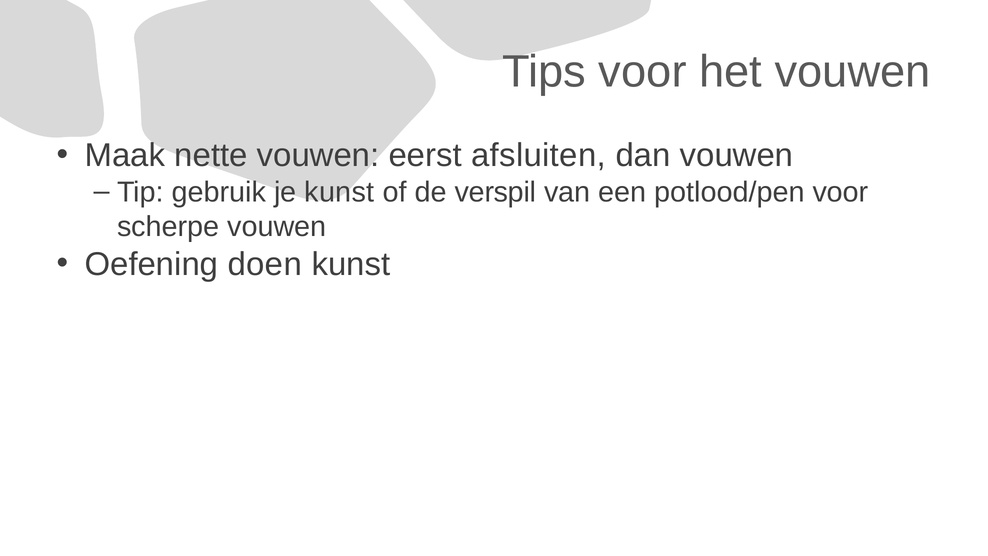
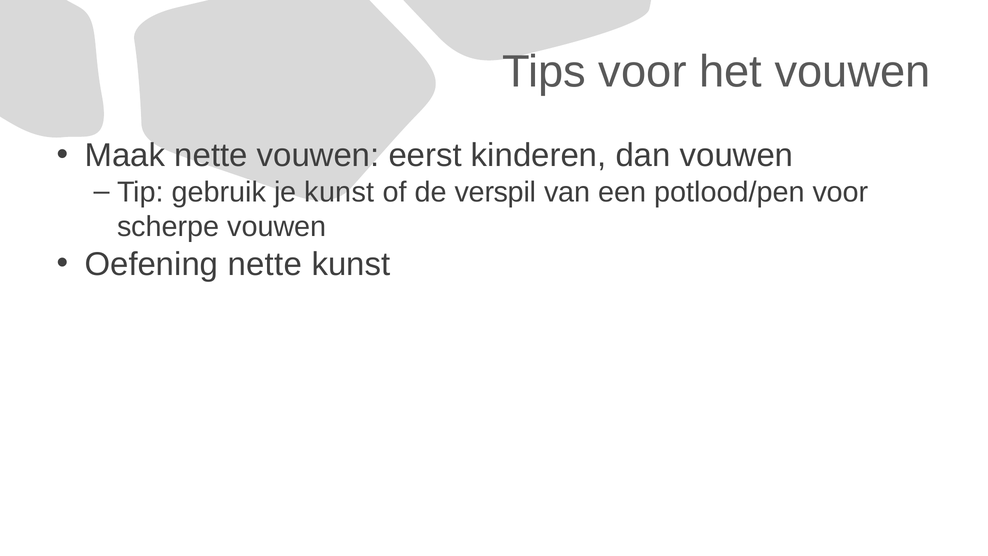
afsluiten: afsluiten -> kinderen
Oefening doen: doen -> nette
